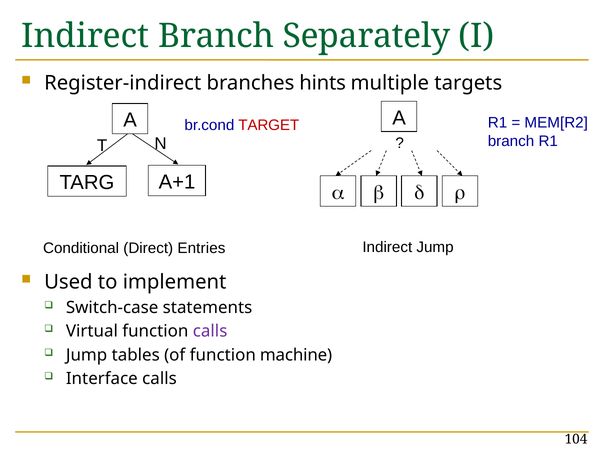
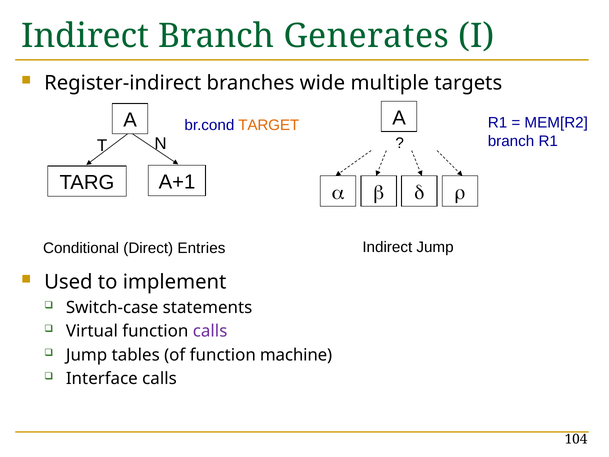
Separately: Separately -> Generates
hints: hints -> wide
TARGET colour: red -> orange
